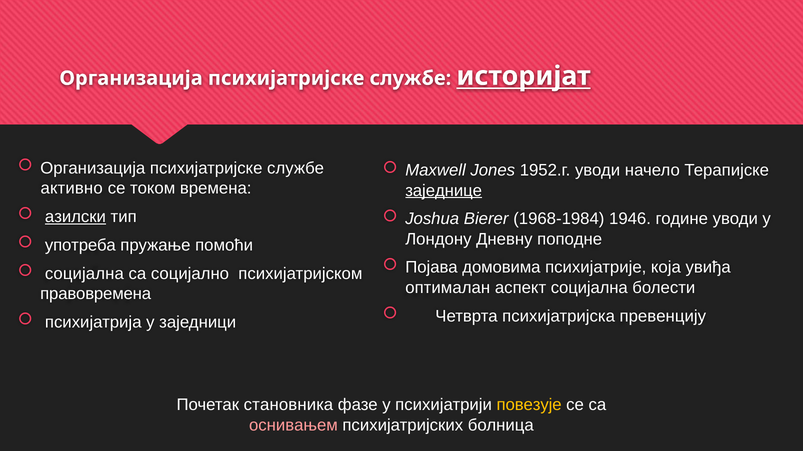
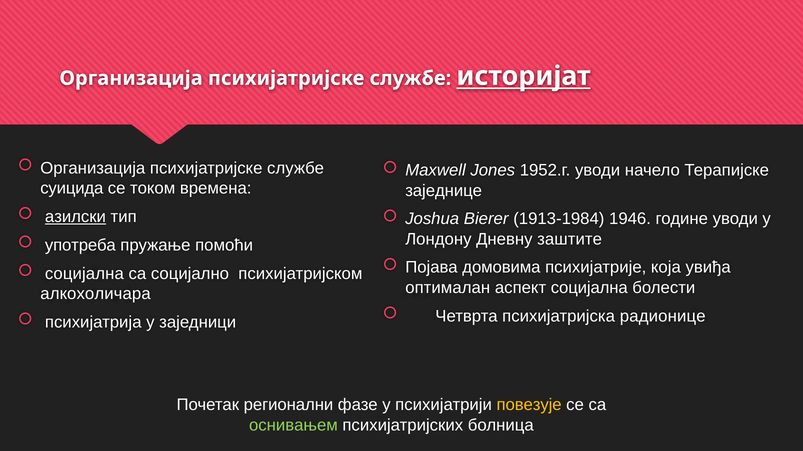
активно: активно -> суицида
заједнице underline: present -> none
1968-1984: 1968-1984 -> 1913-1984
поподне: поподне -> заштите
правовремена: правовремена -> алкохоличара
превенцију: превенцију -> радионице
становника: становника -> регионални
оснивањем colour: pink -> light green
